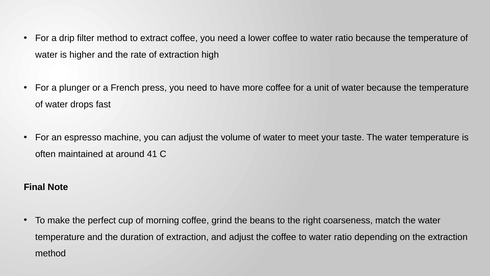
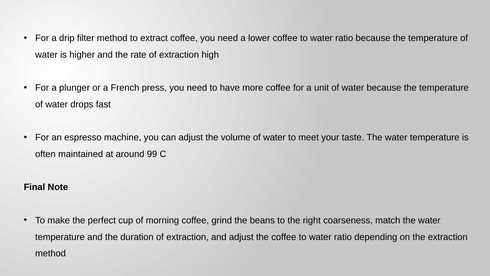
41: 41 -> 99
